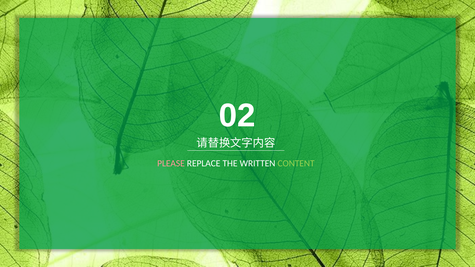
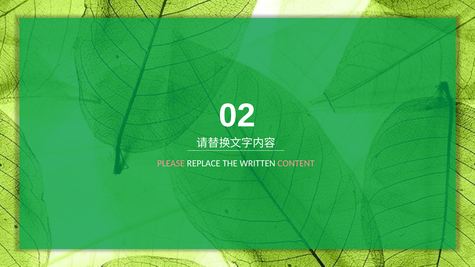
CONTENT colour: light green -> pink
